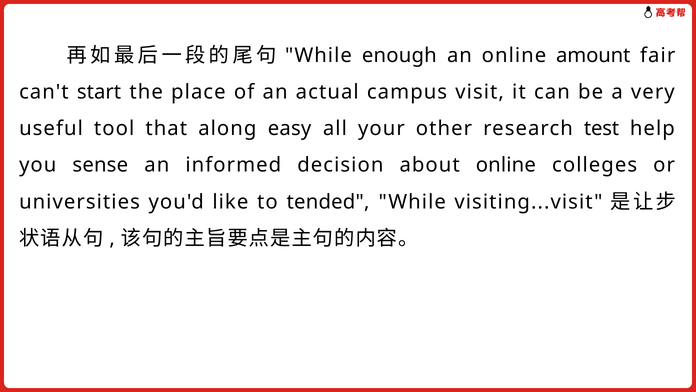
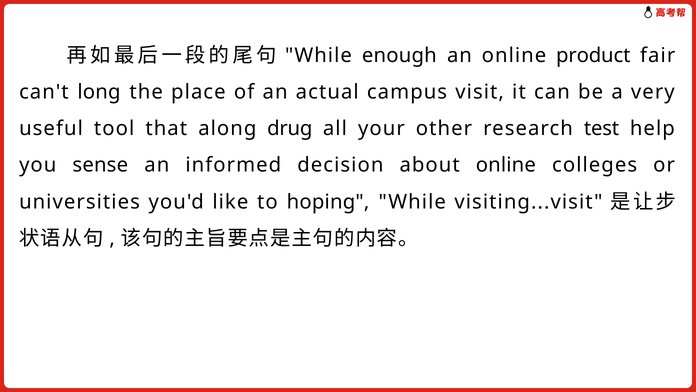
amount: amount -> product
start: start -> long
easy: easy -> drug
tended: tended -> hoping
